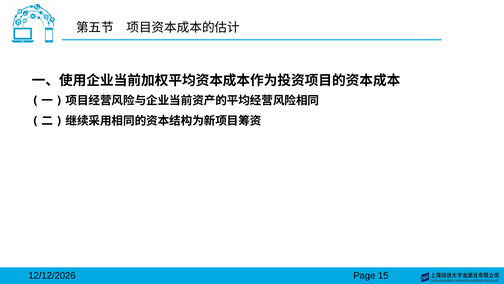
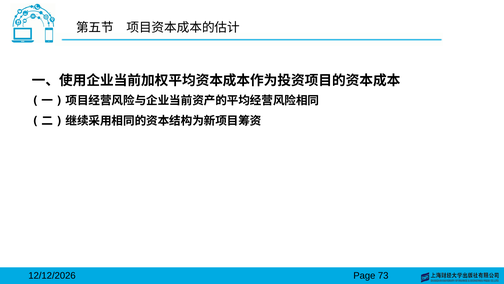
15: 15 -> 73
